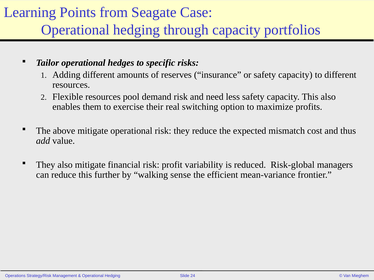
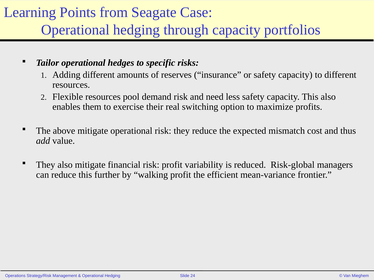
walking sense: sense -> profit
